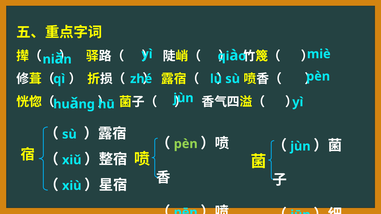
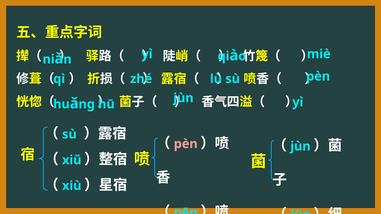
pèn at (186, 144) colour: light green -> pink
